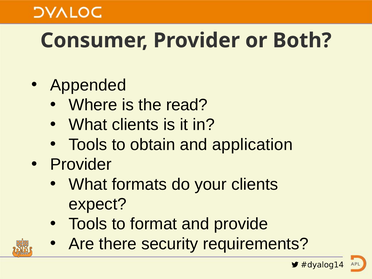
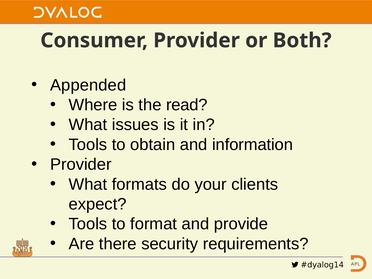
What clients: clients -> issues
application: application -> information
